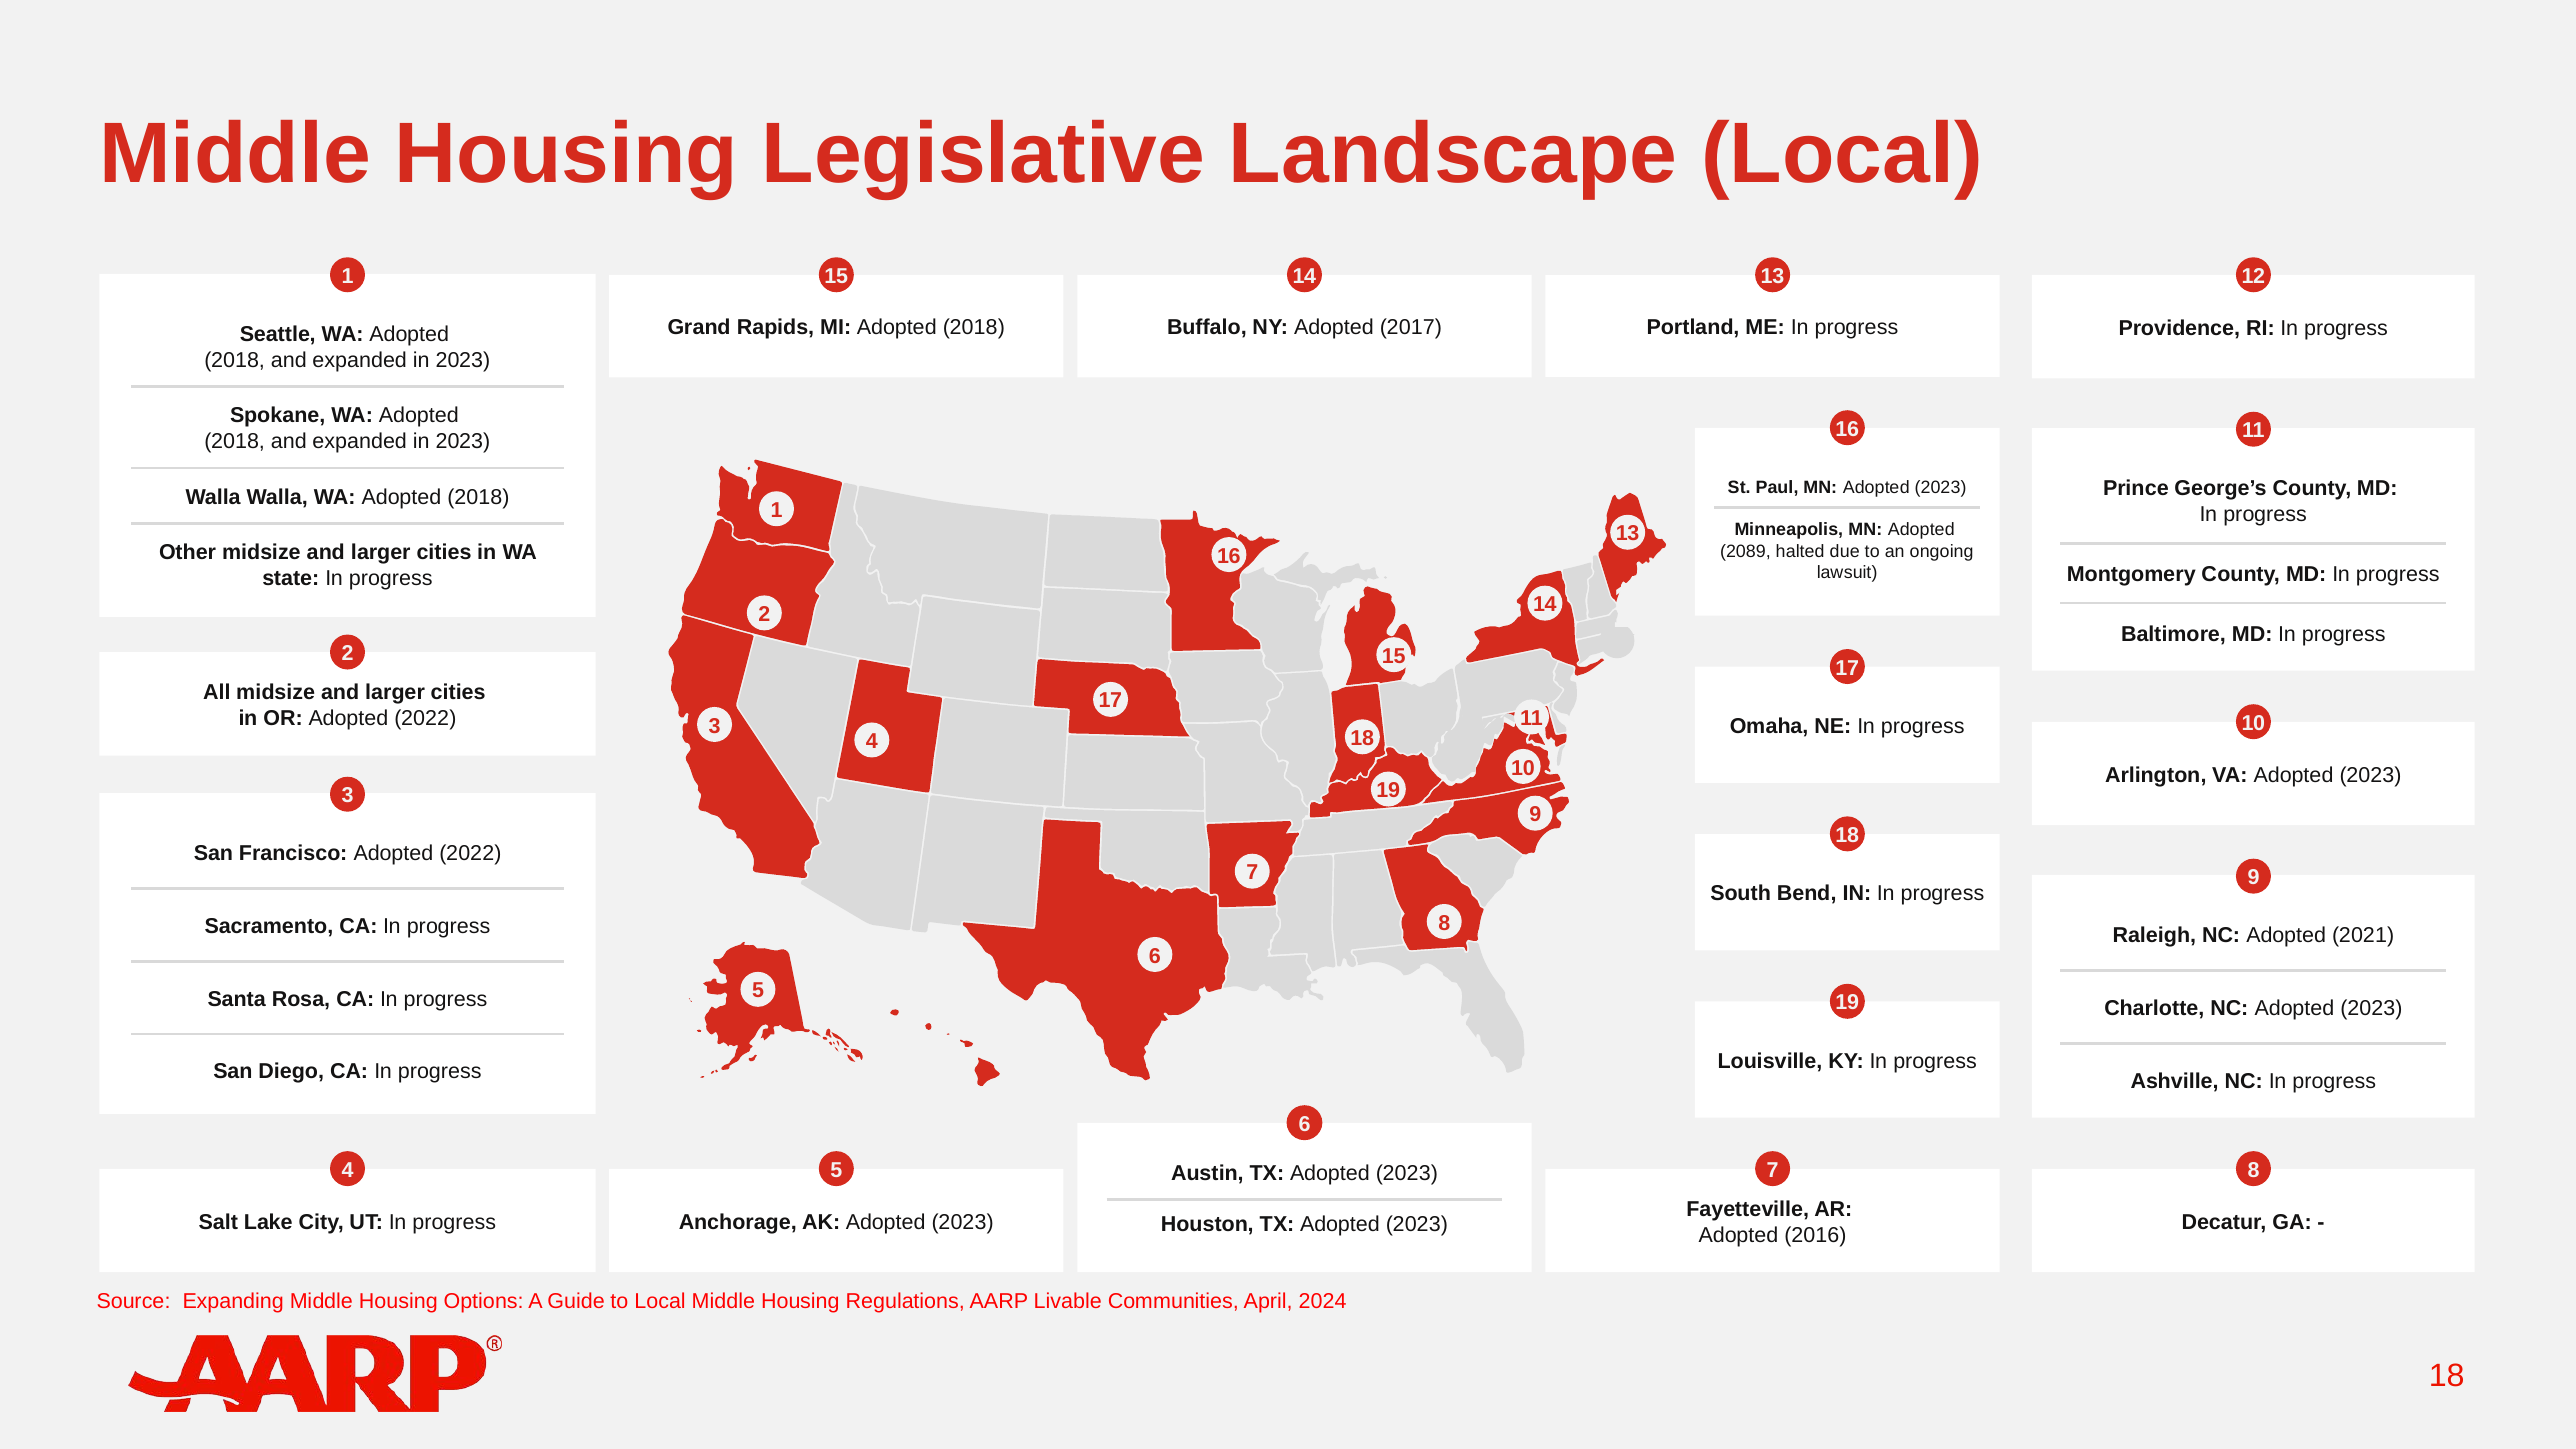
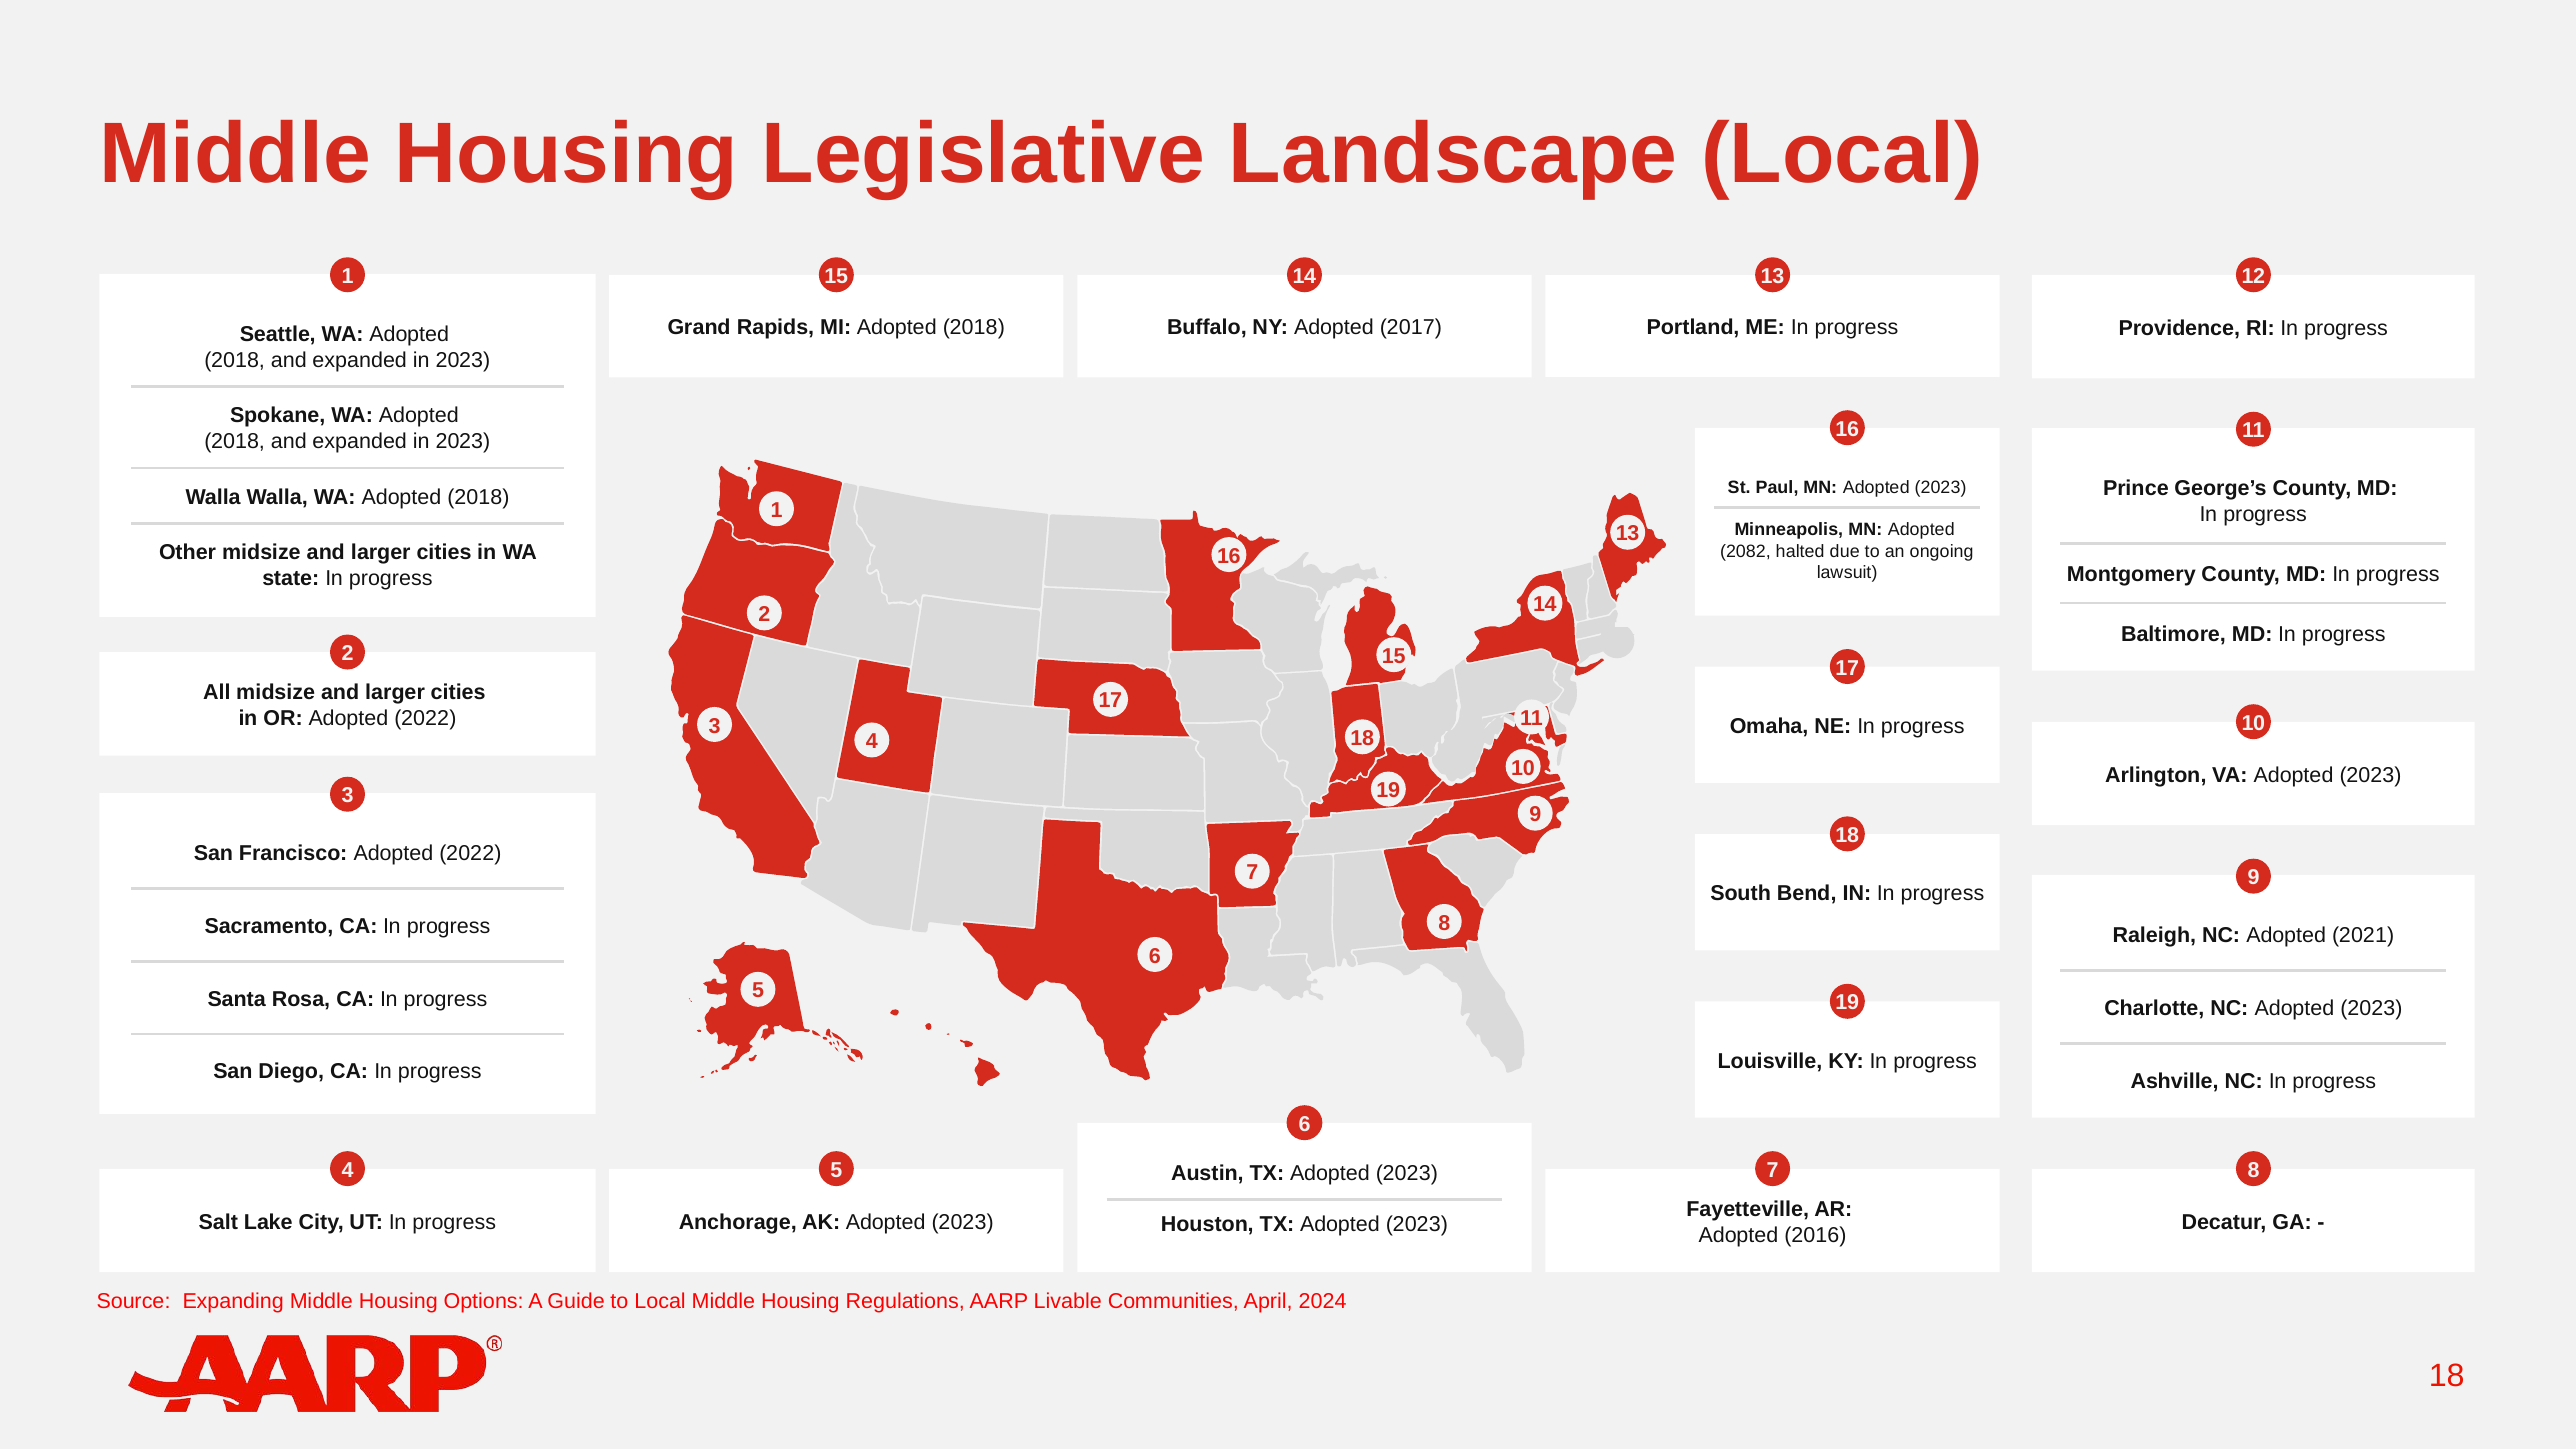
2089: 2089 -> 2082
